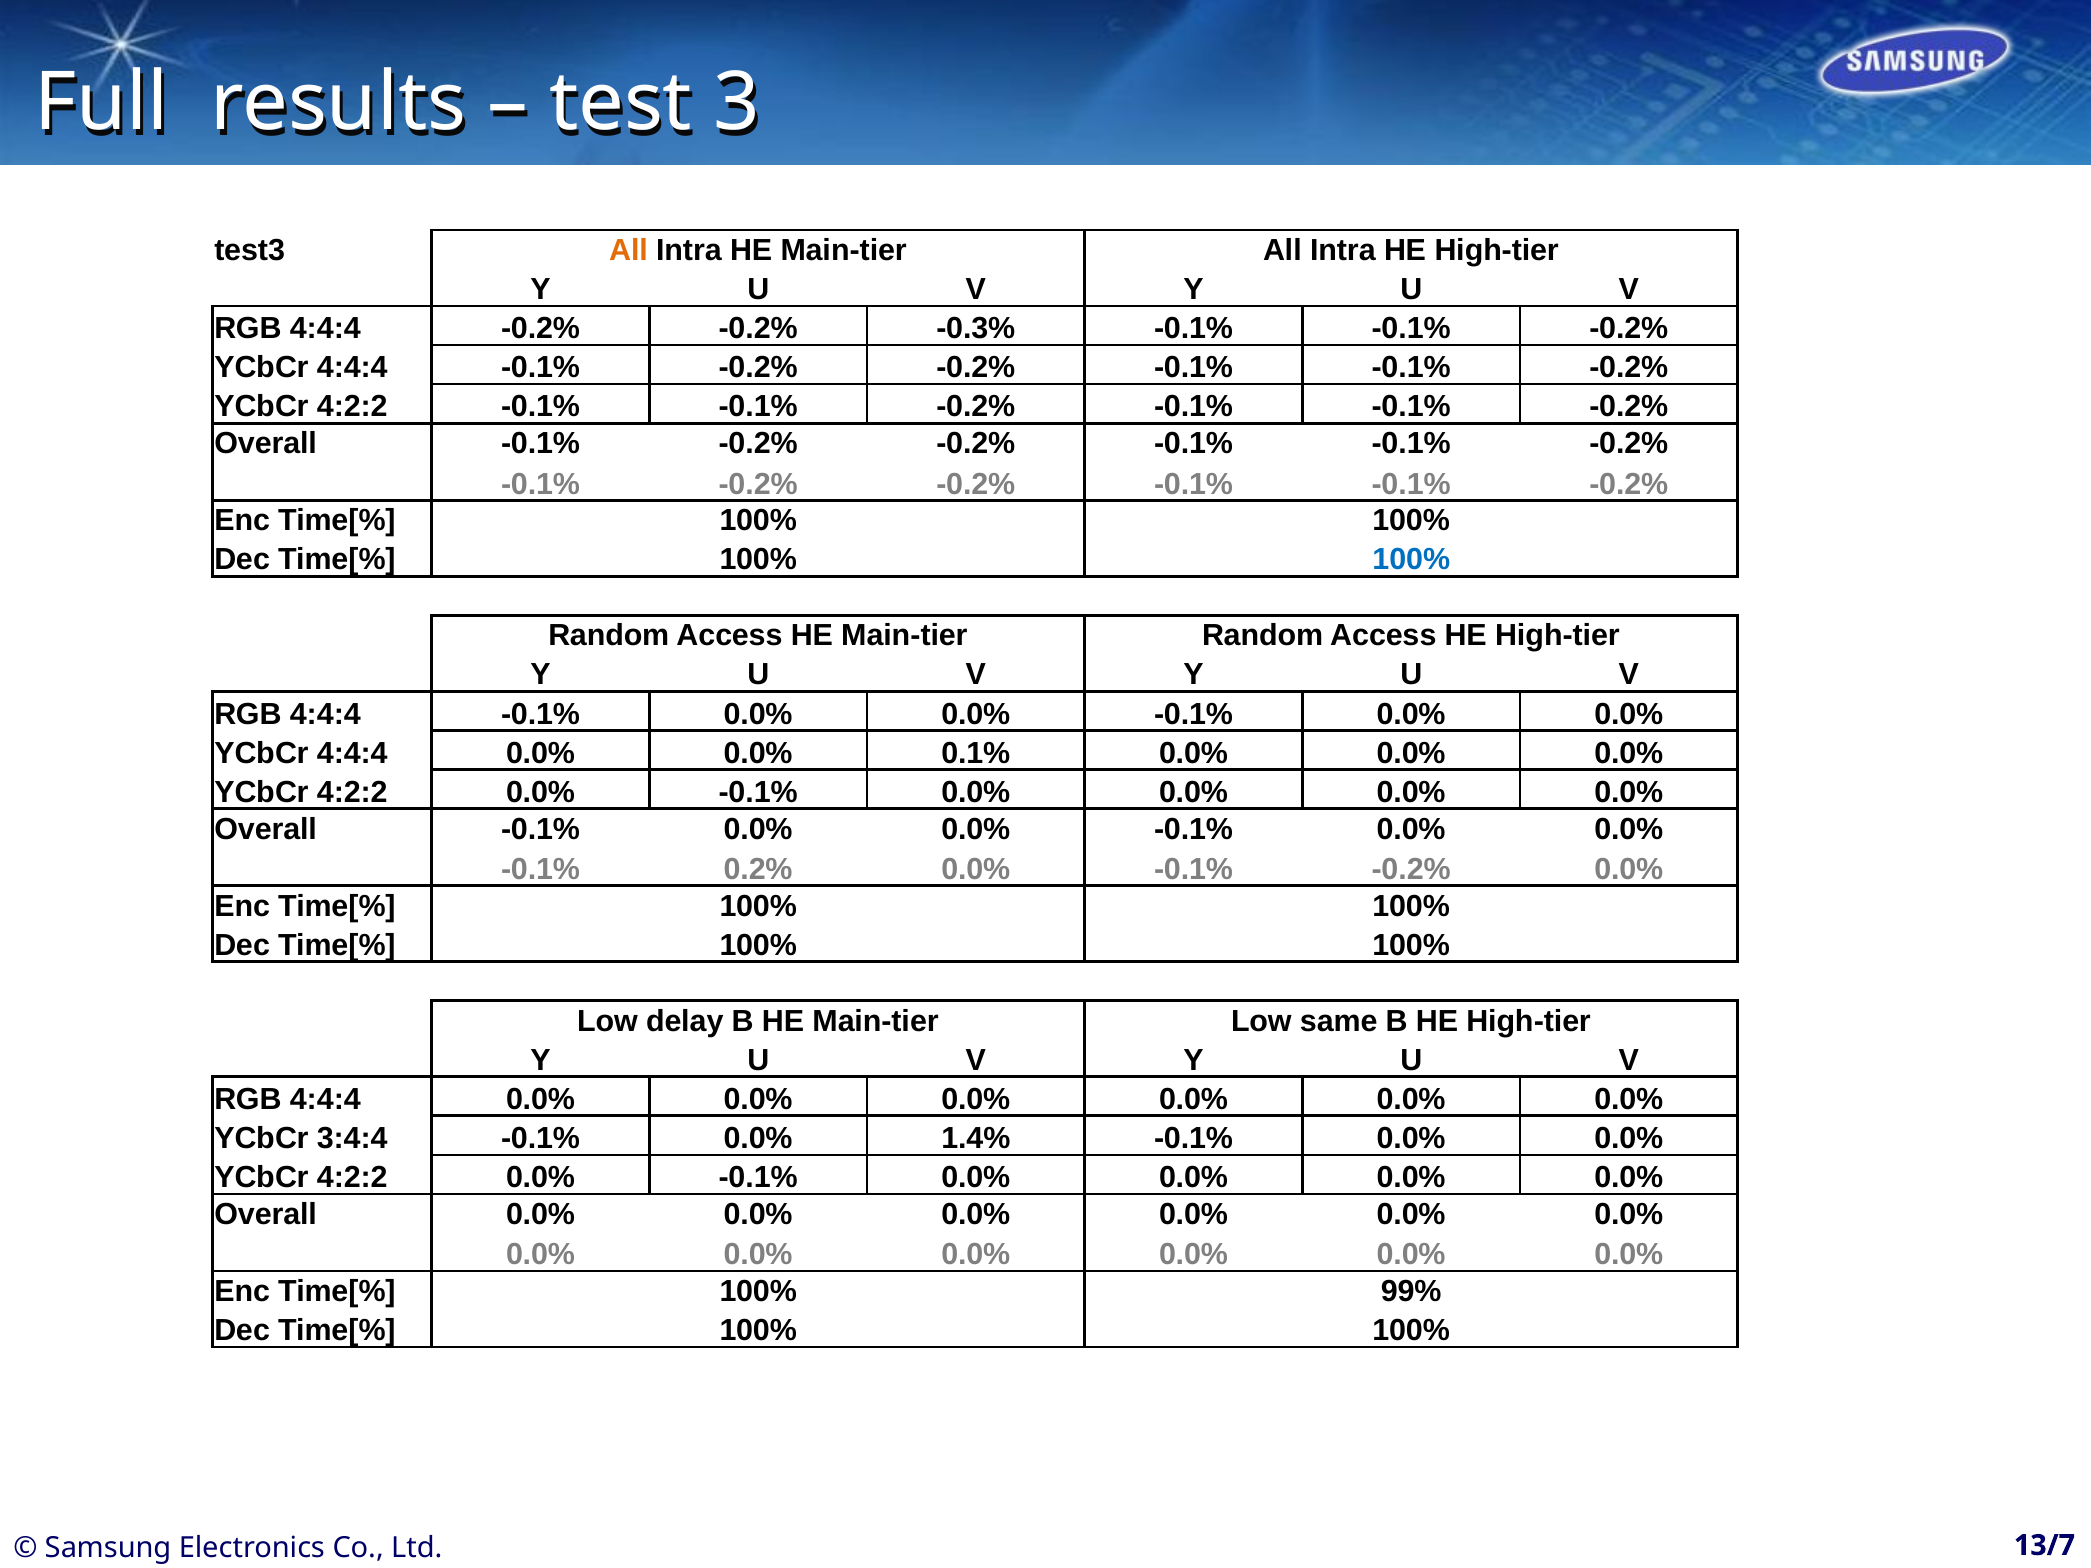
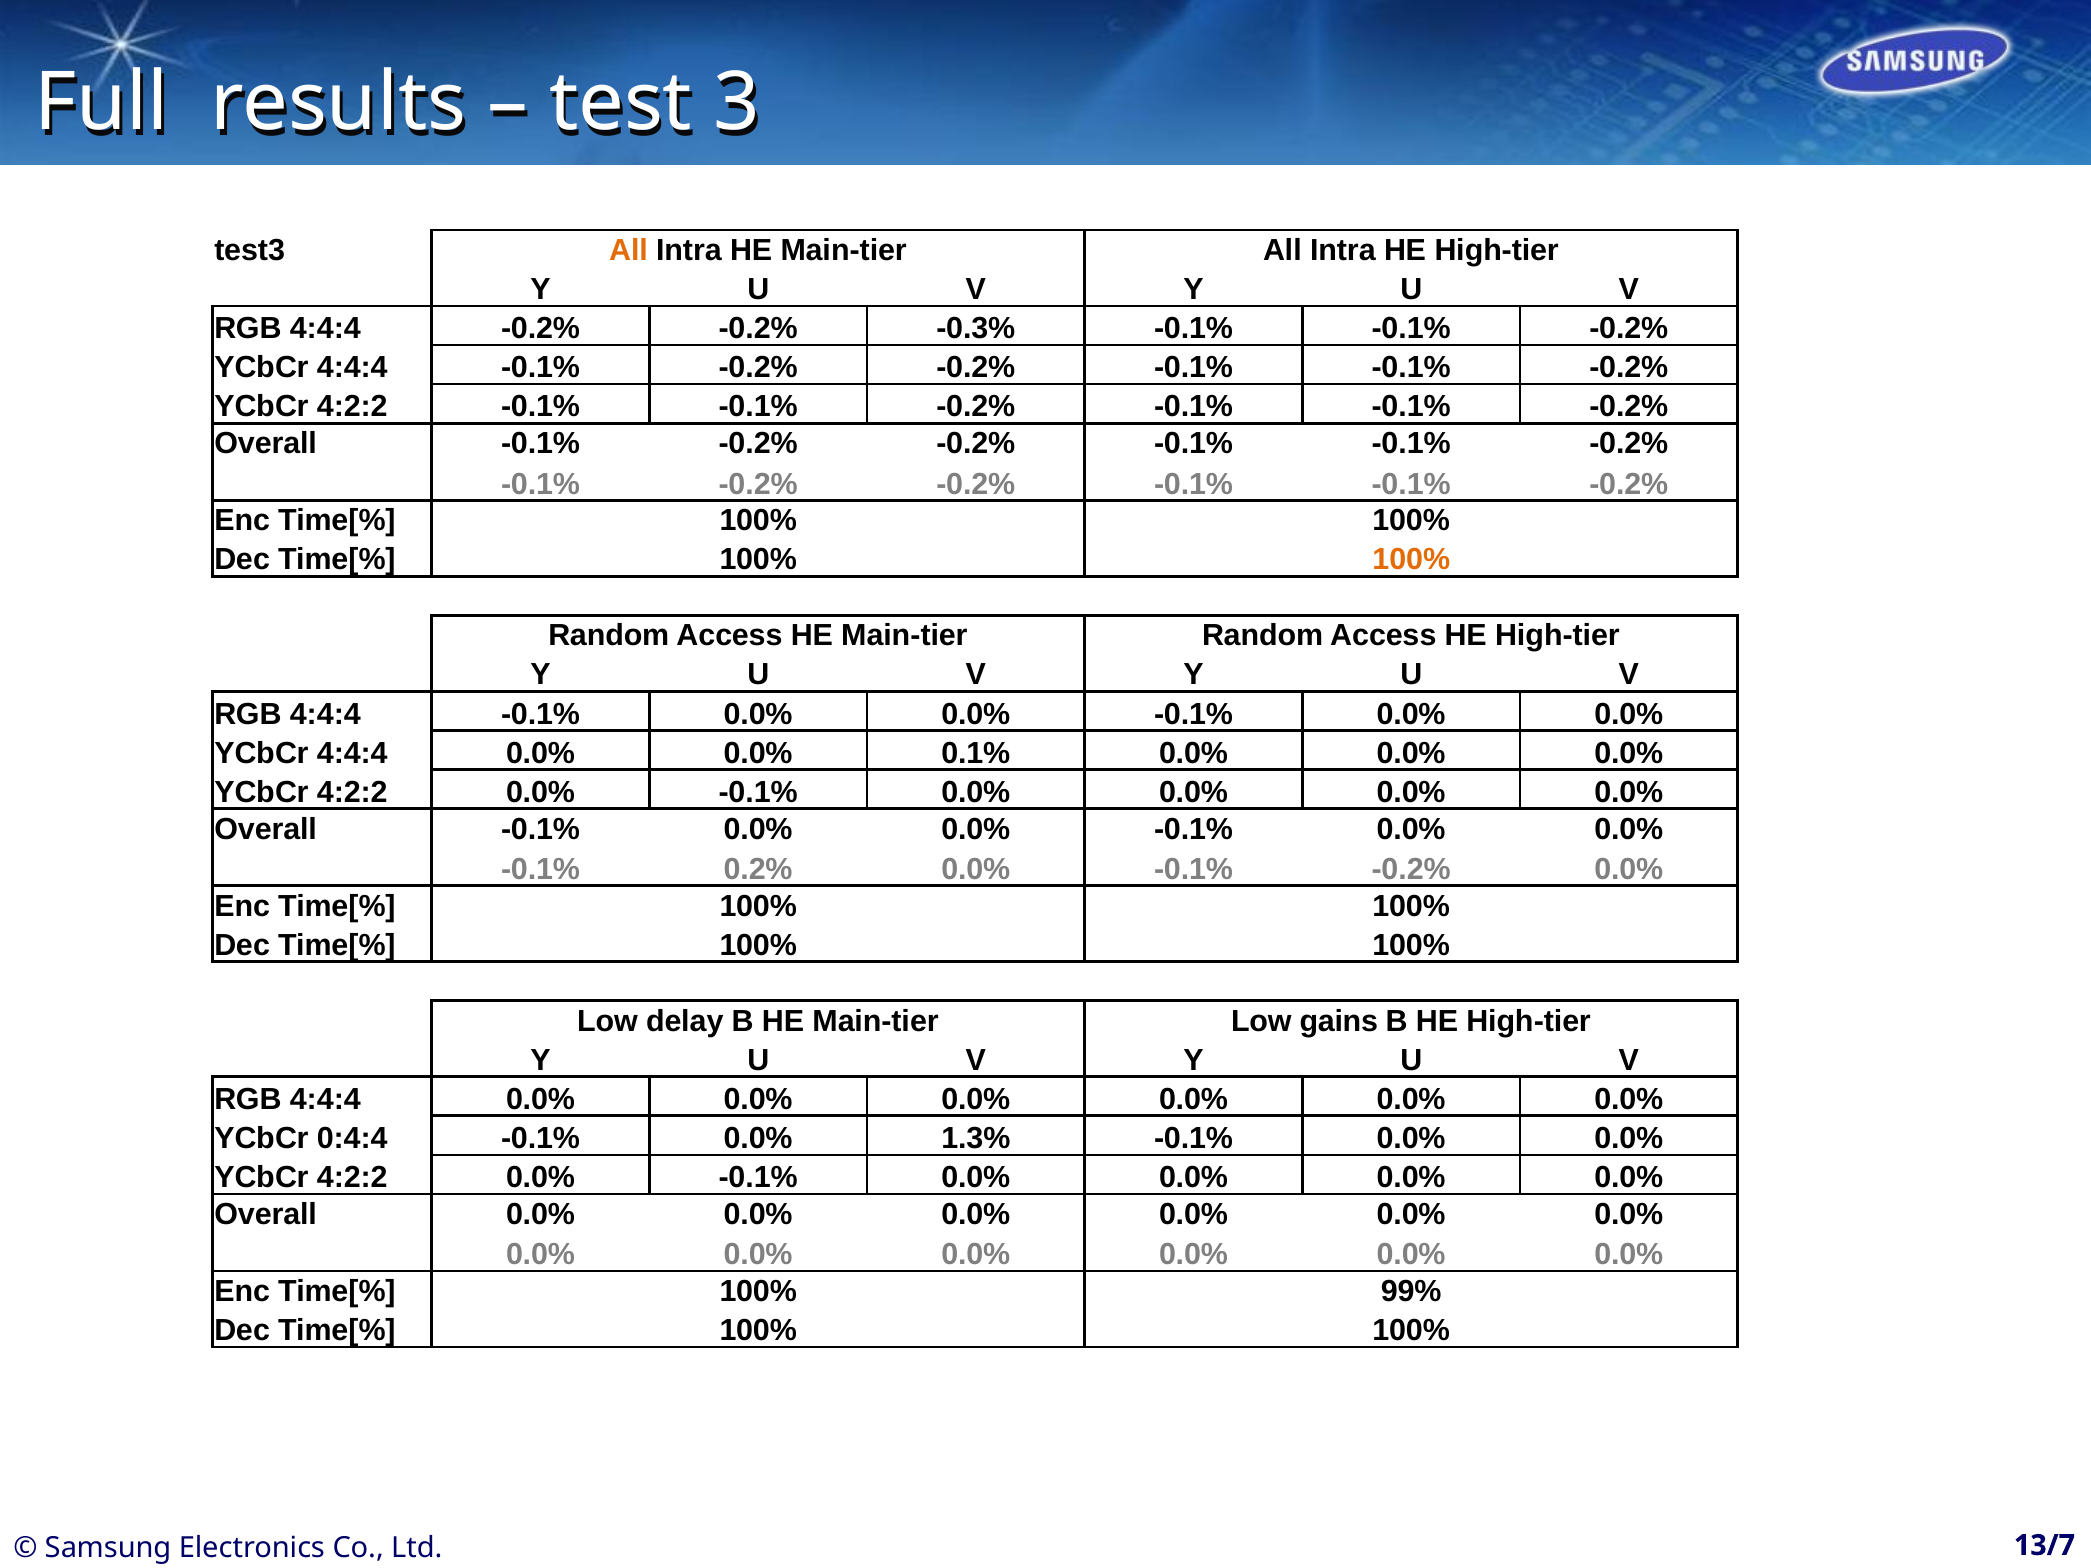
100% at (1411, 560) colour: blue -> orange
same: same -> gains
3:4:4: 3:4:4 -> 0:4:4
1.4%: 1.4% -> 1.3%
